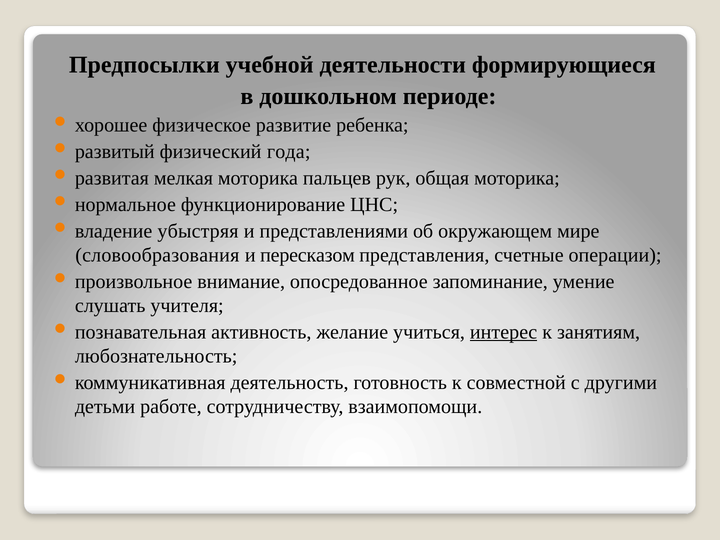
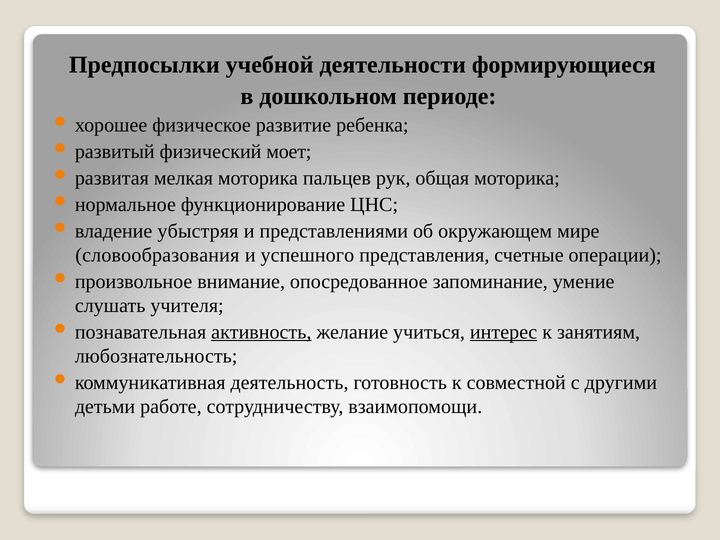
года: года -> моет
пересказом: пересказом -> успешного
активность underline: none -> present
